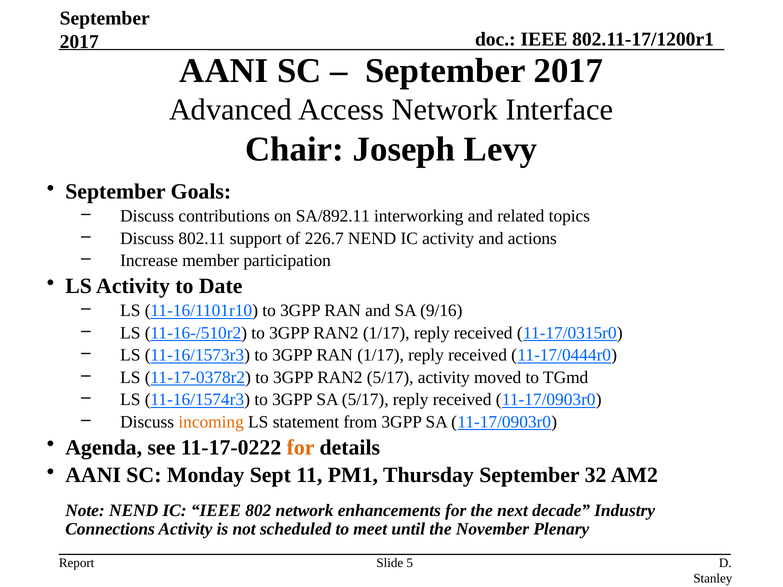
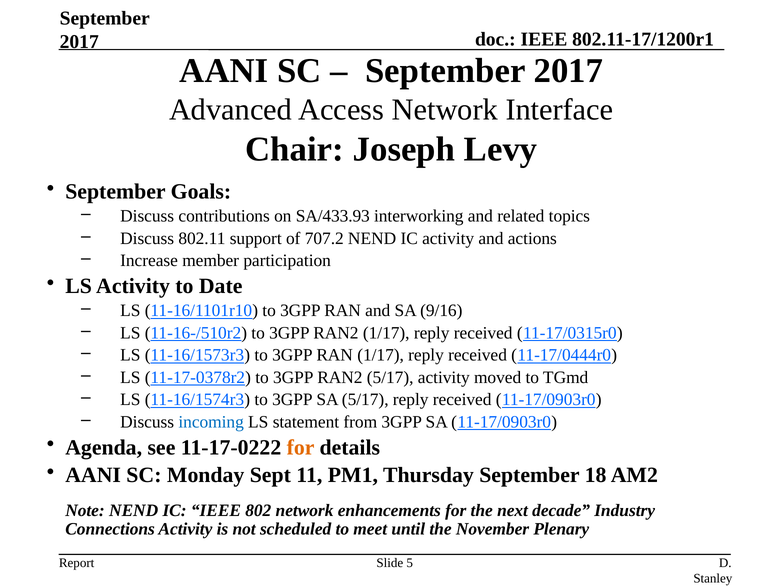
SA/892.11: SA/892.11 -> SA/433.93
226.7: 226.7 -> 707.2
incoming colour: orange -> blue
32: 32 -> 18
